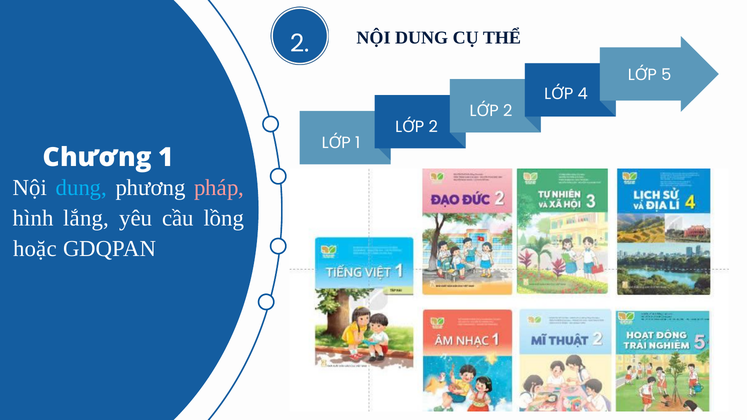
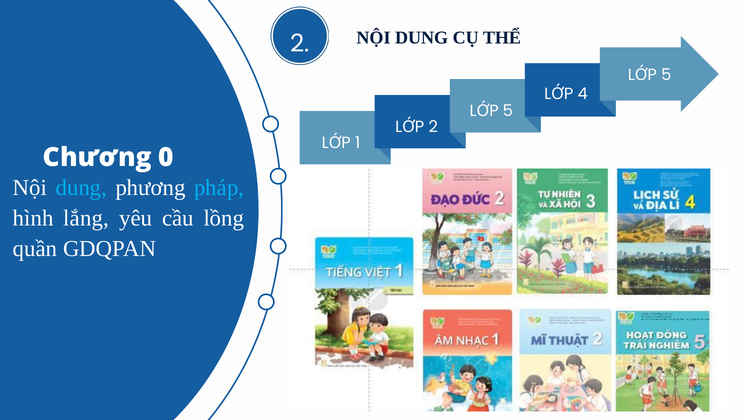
2 at (508, 111): 2 -> 5
Chương 1: 1 -> 0
pháp colour: pink -> light blue
hoặc: hoặc -> quần
